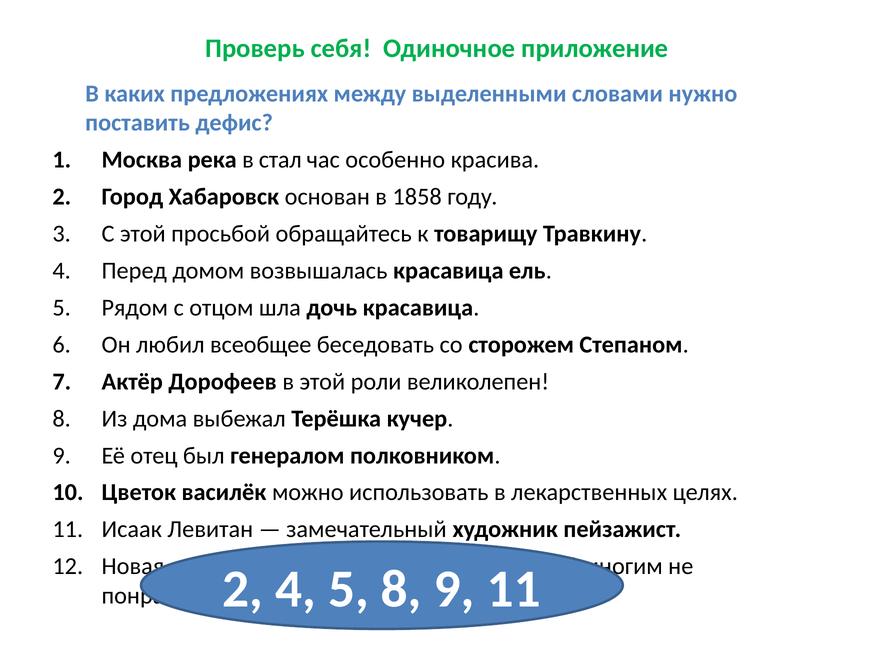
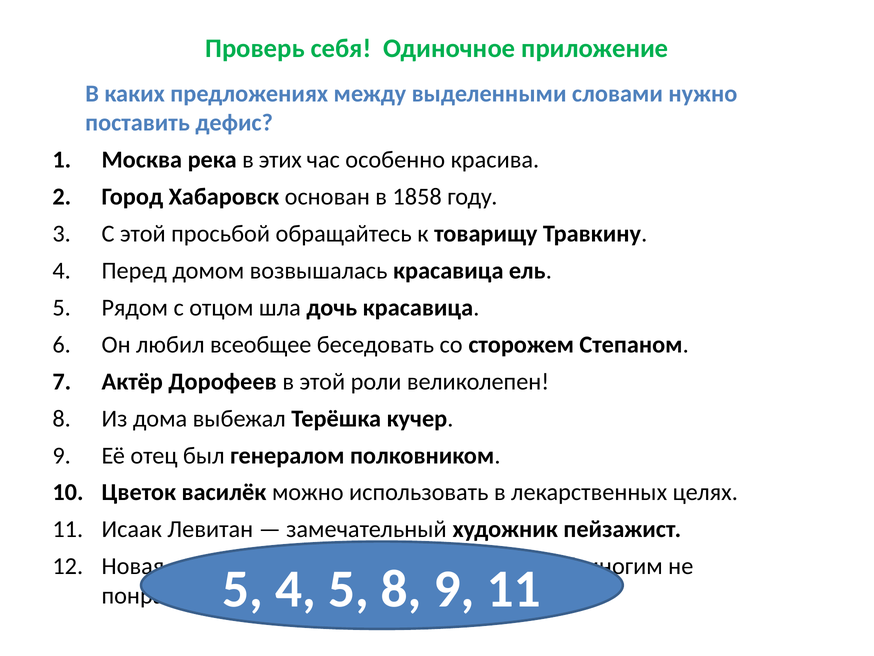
стал: стал -> этих
2 at (243, 588): 2 -> 5
